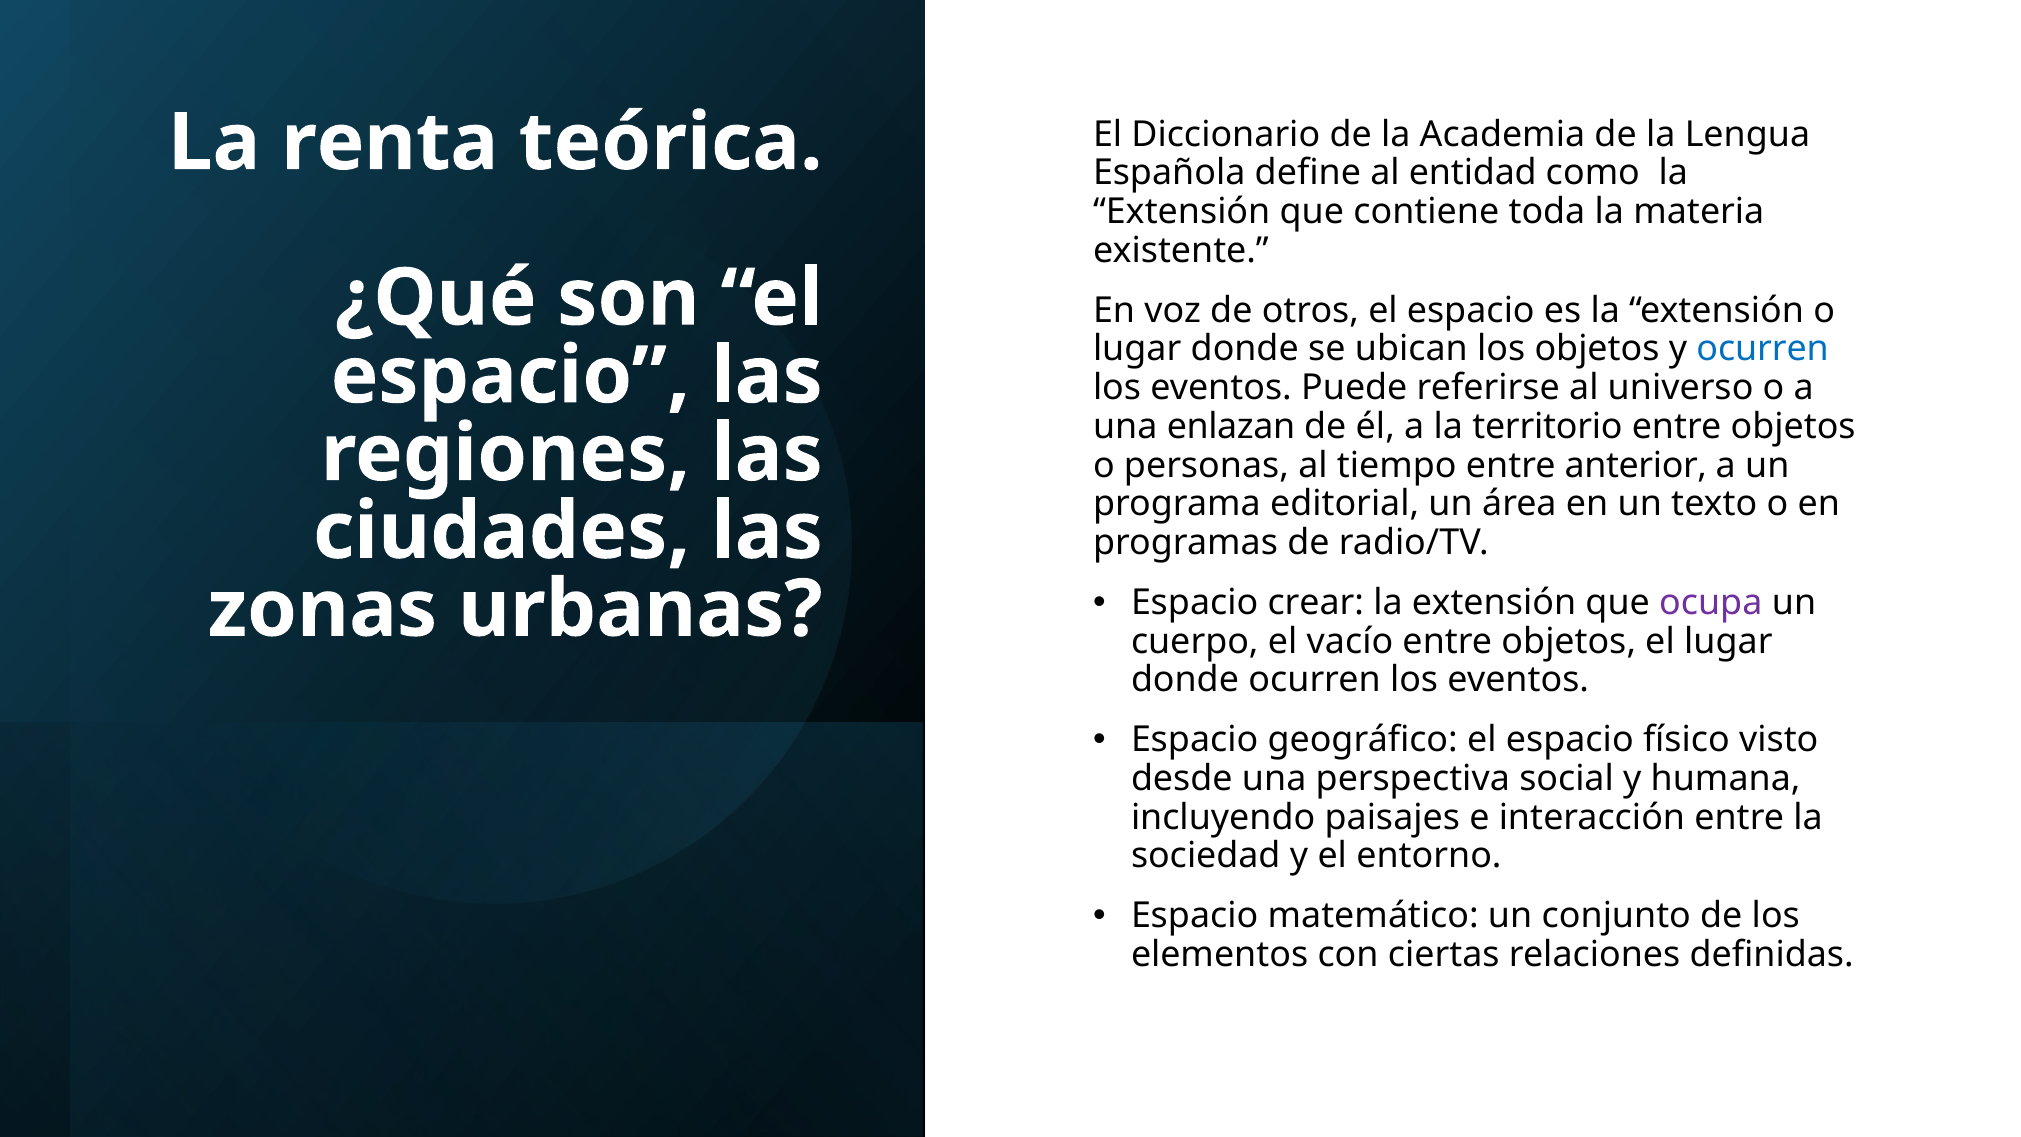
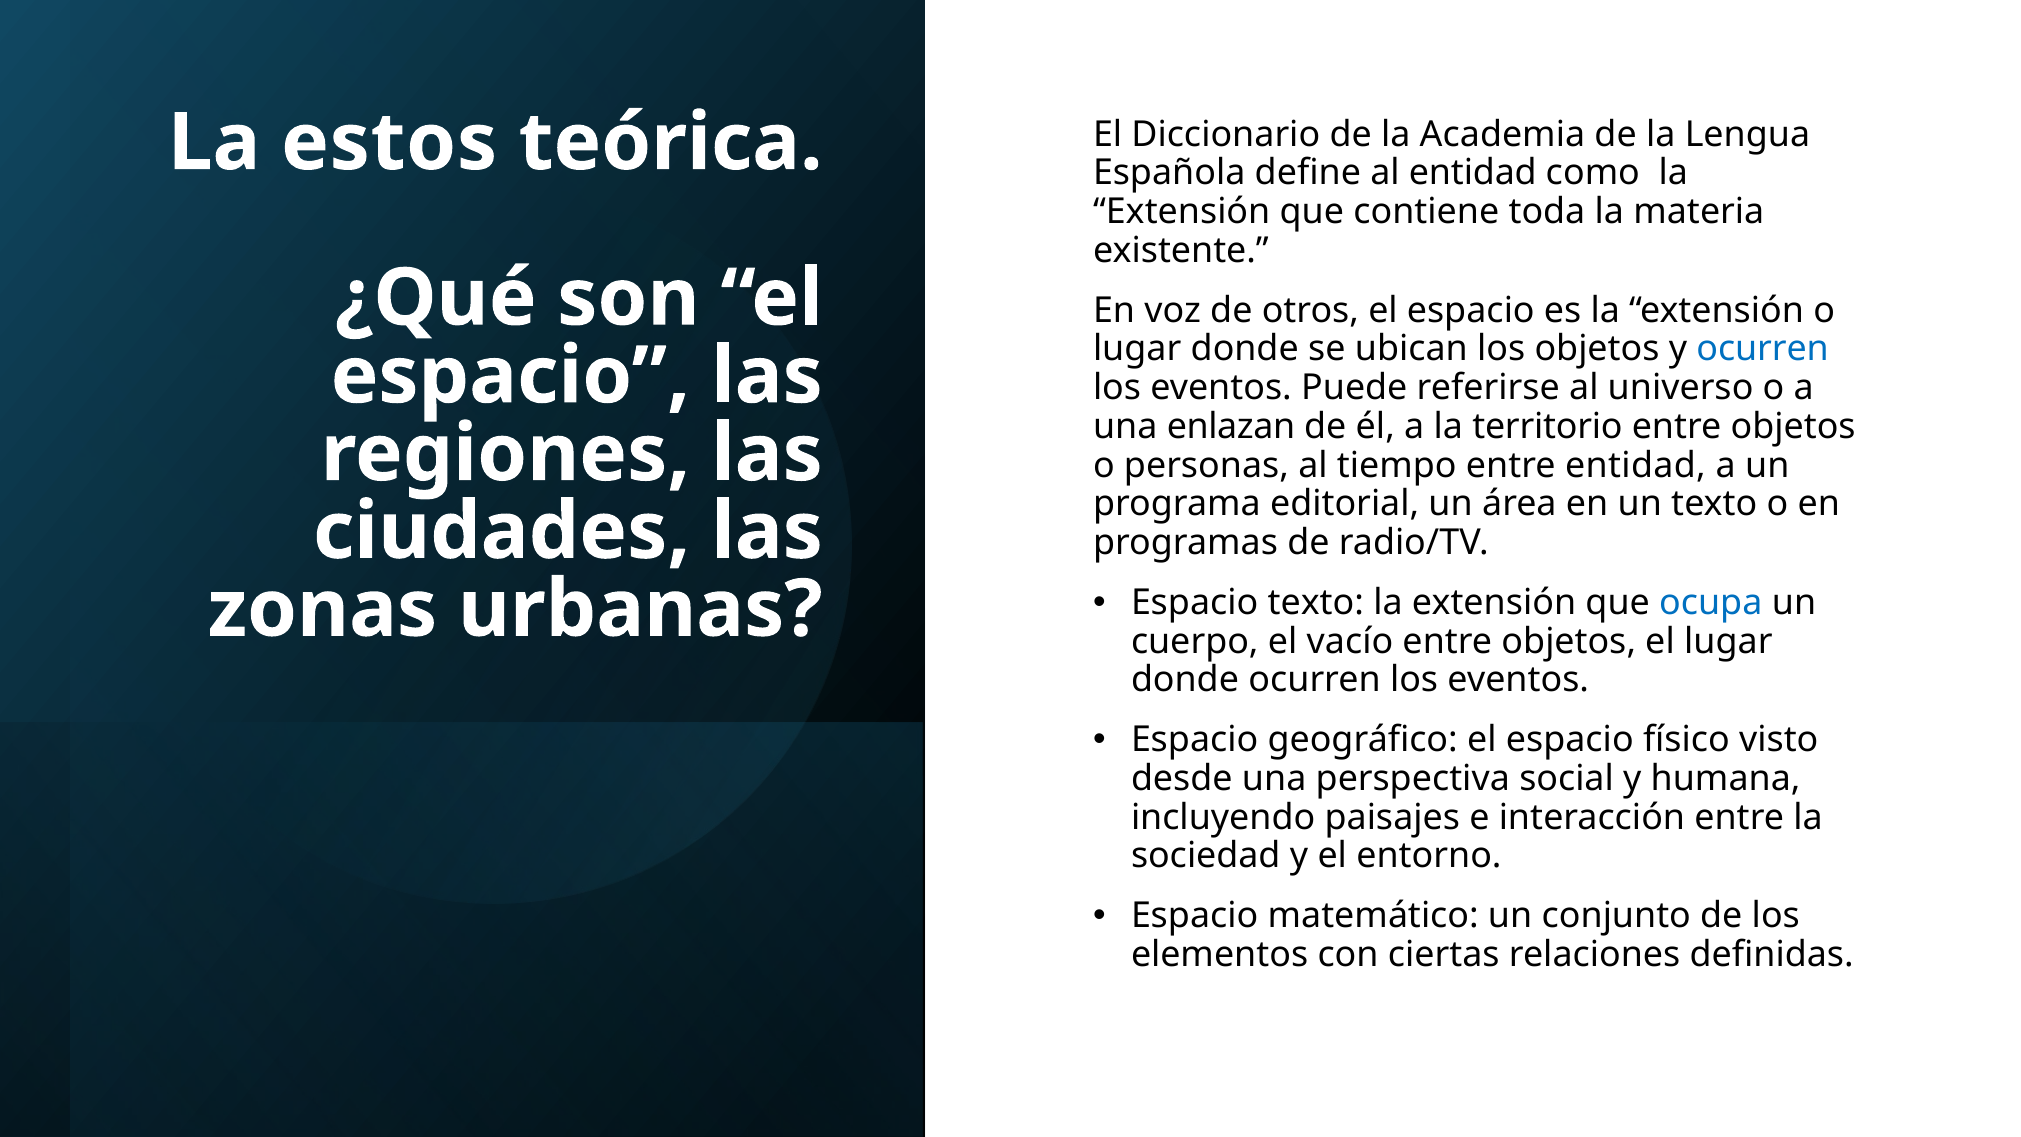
renta: renta -> estos
entre anterior: anterior -> entidad
Espacio crear: crear -> texto
ocupa colour: purple -> blue
